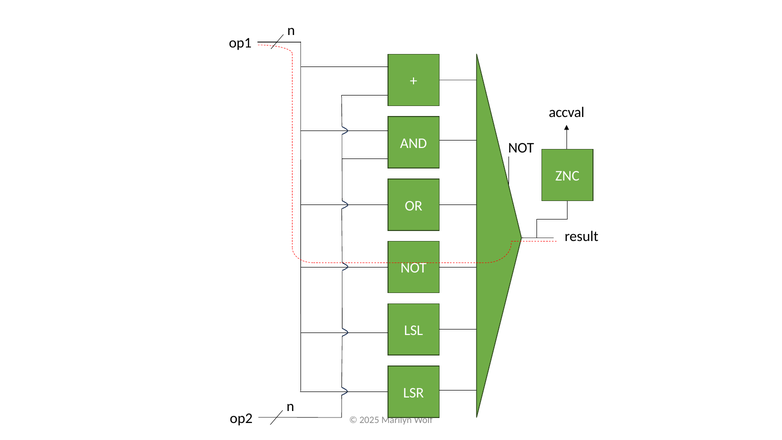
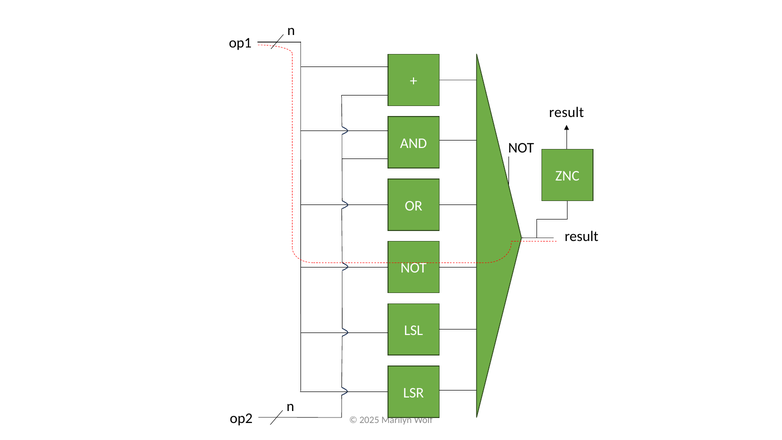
accval at (567, 112): accval -> result
